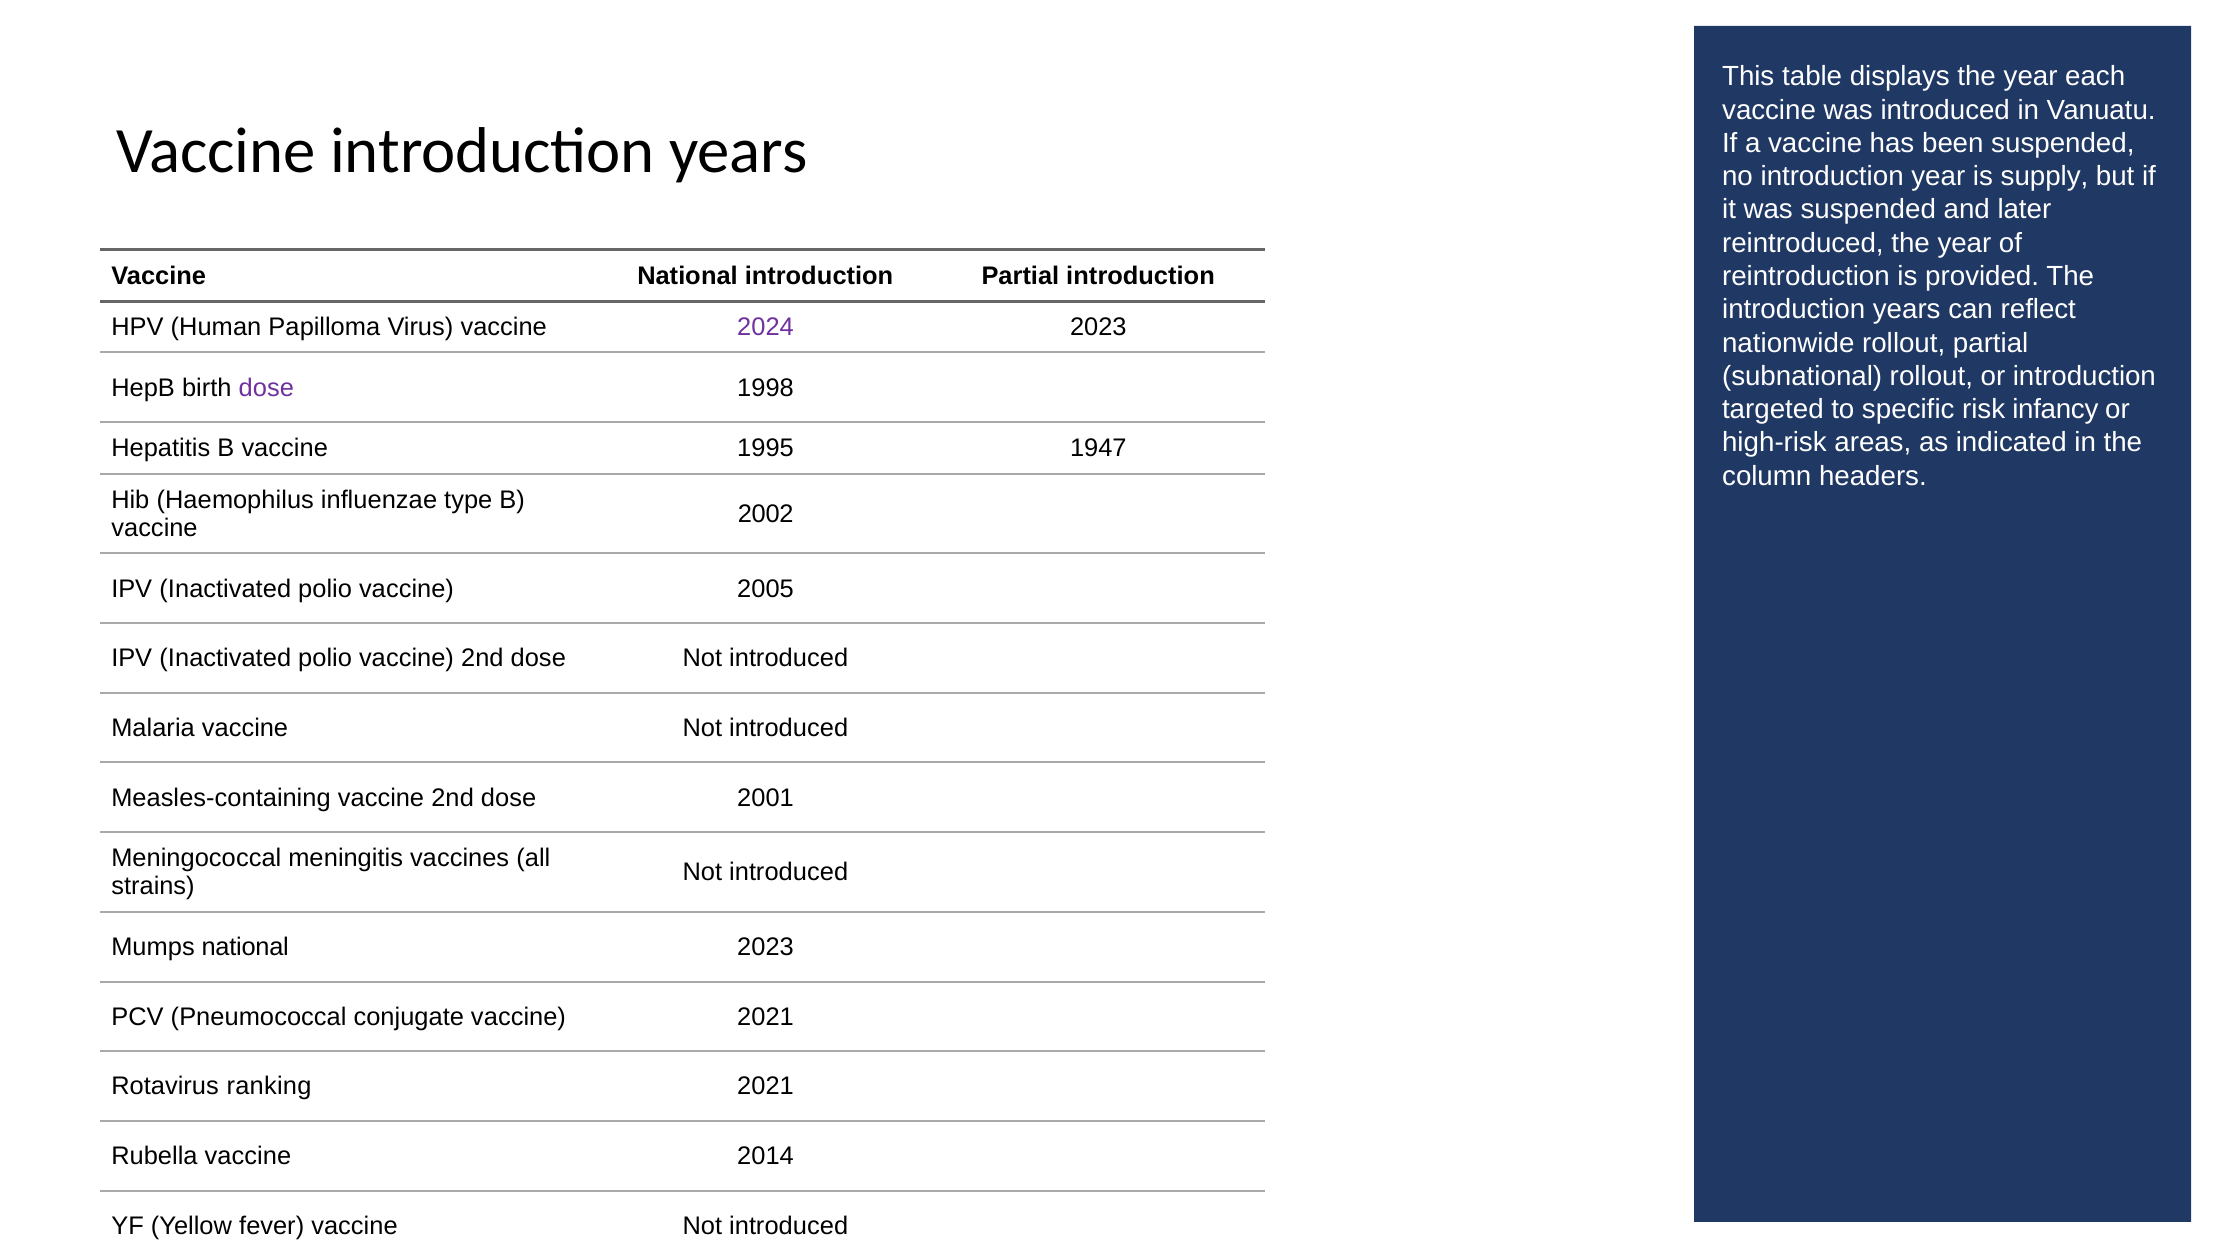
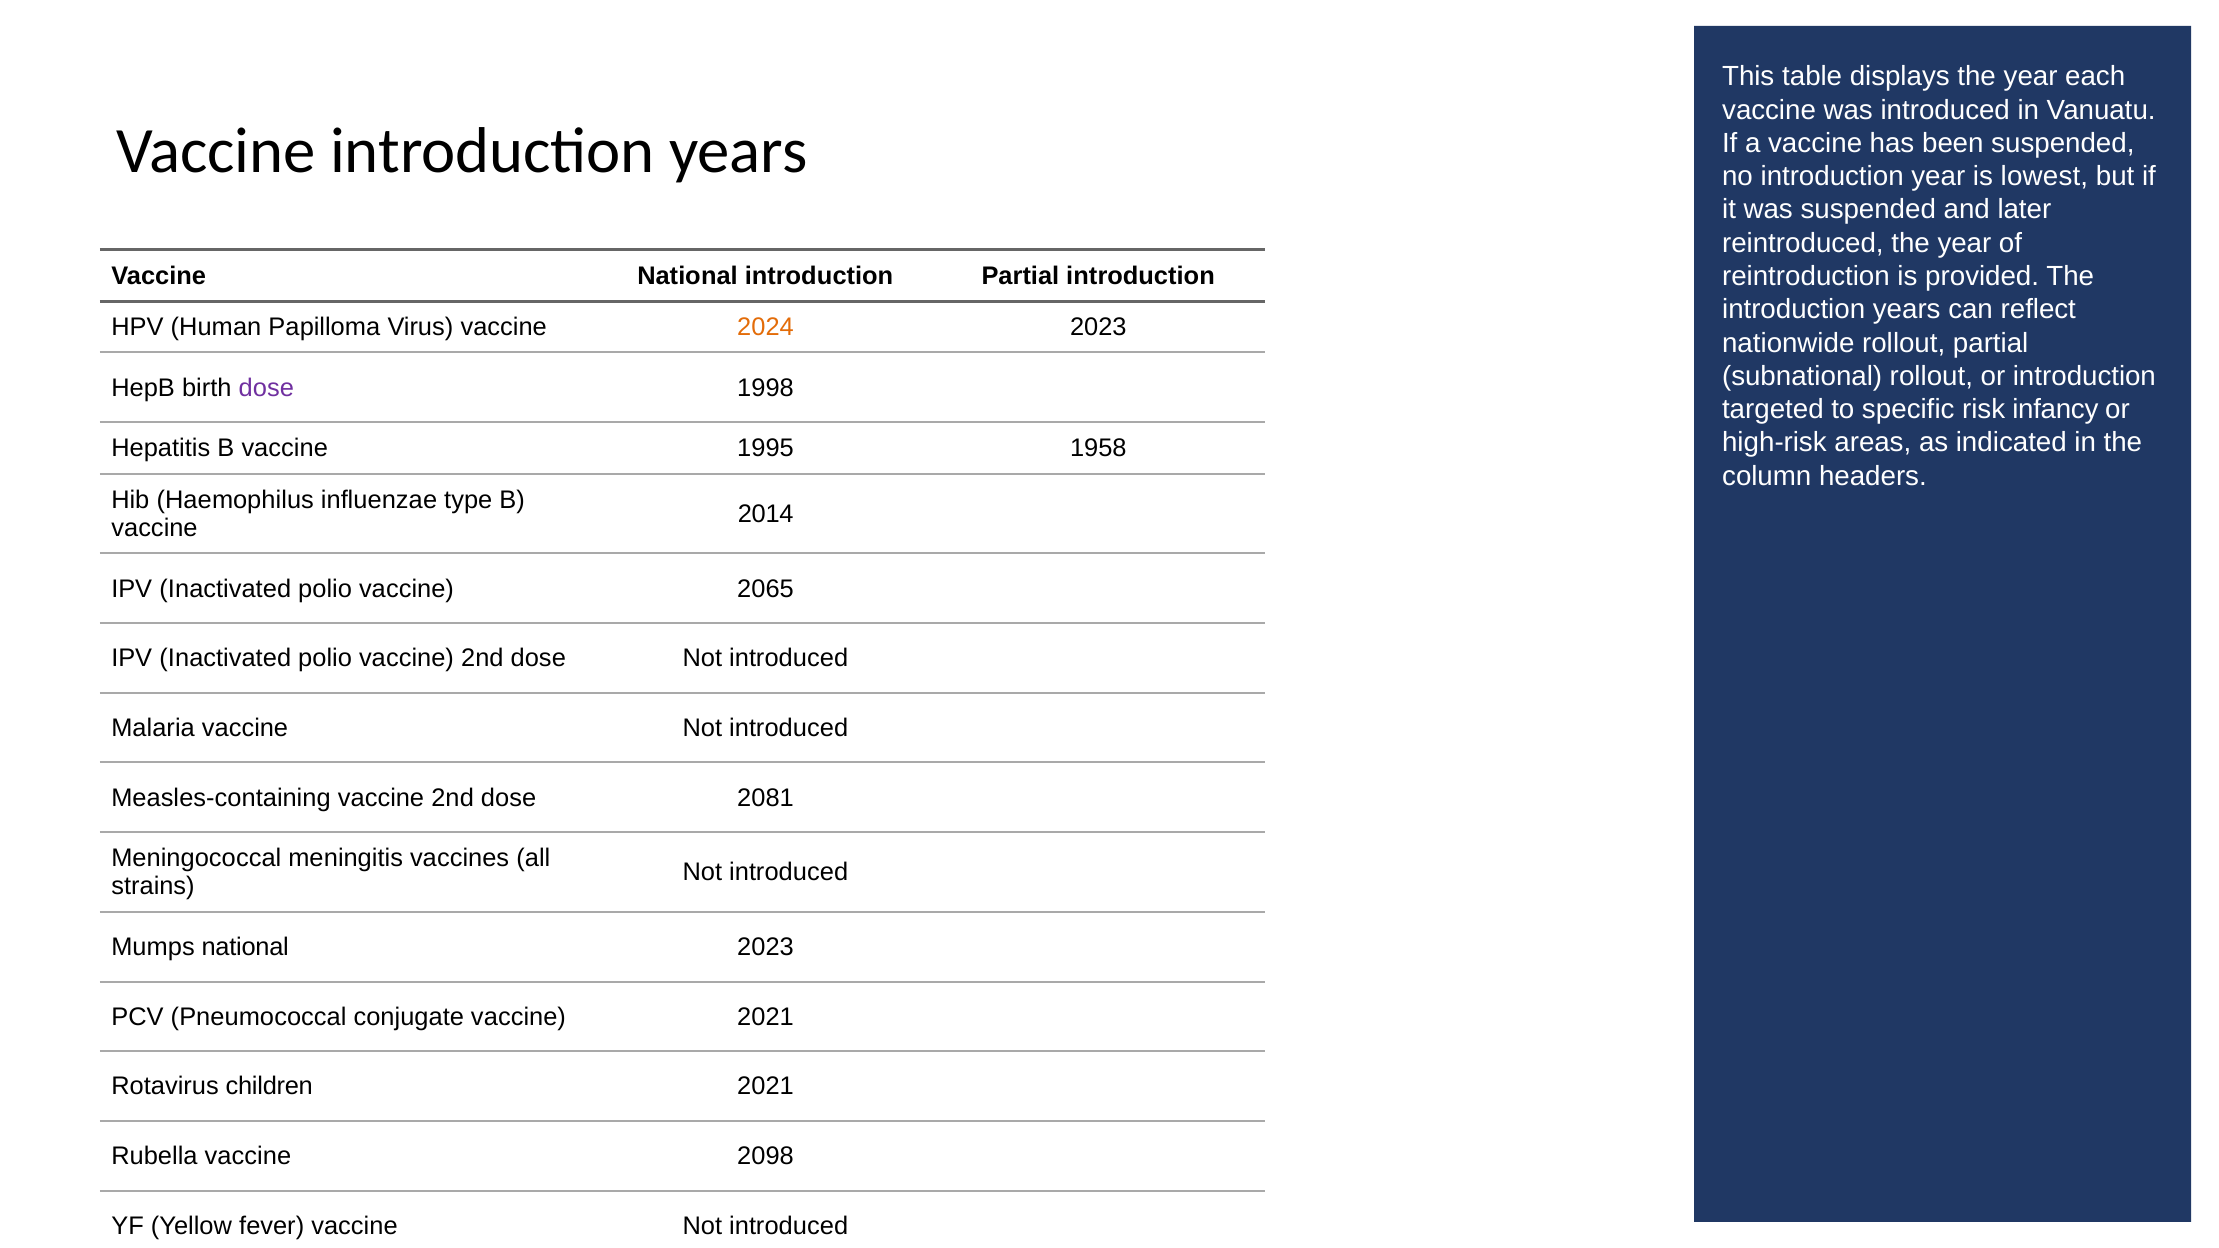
supply: supply -> lowest
2024 at (766, 327) colour: purple -> orange
1947: 1947 -> 1958
2002: 2002 -> 2014
2005: 2005 -> 2065
2001: 2001 -> 2081
ranking: ranking -> children
2014: 2014 -> 2098
